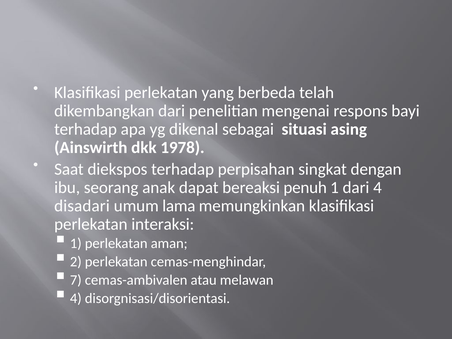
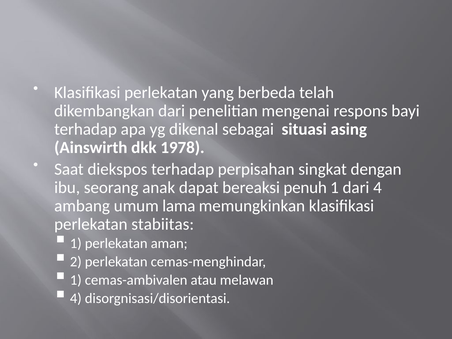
disadari: disadari -> ambang
interaksi: interaksi -> stabiitas
7 at (76, 280): 7 -> 1
